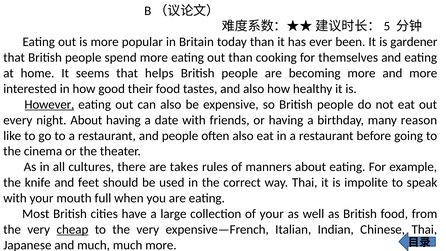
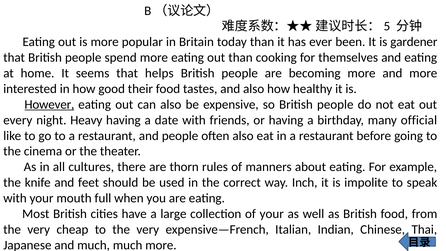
night About: About -> Heavy
reason: reason -> official
takes: takes -> thorn
way Thai: Thai -> Inch
cheap underline: present -> none
